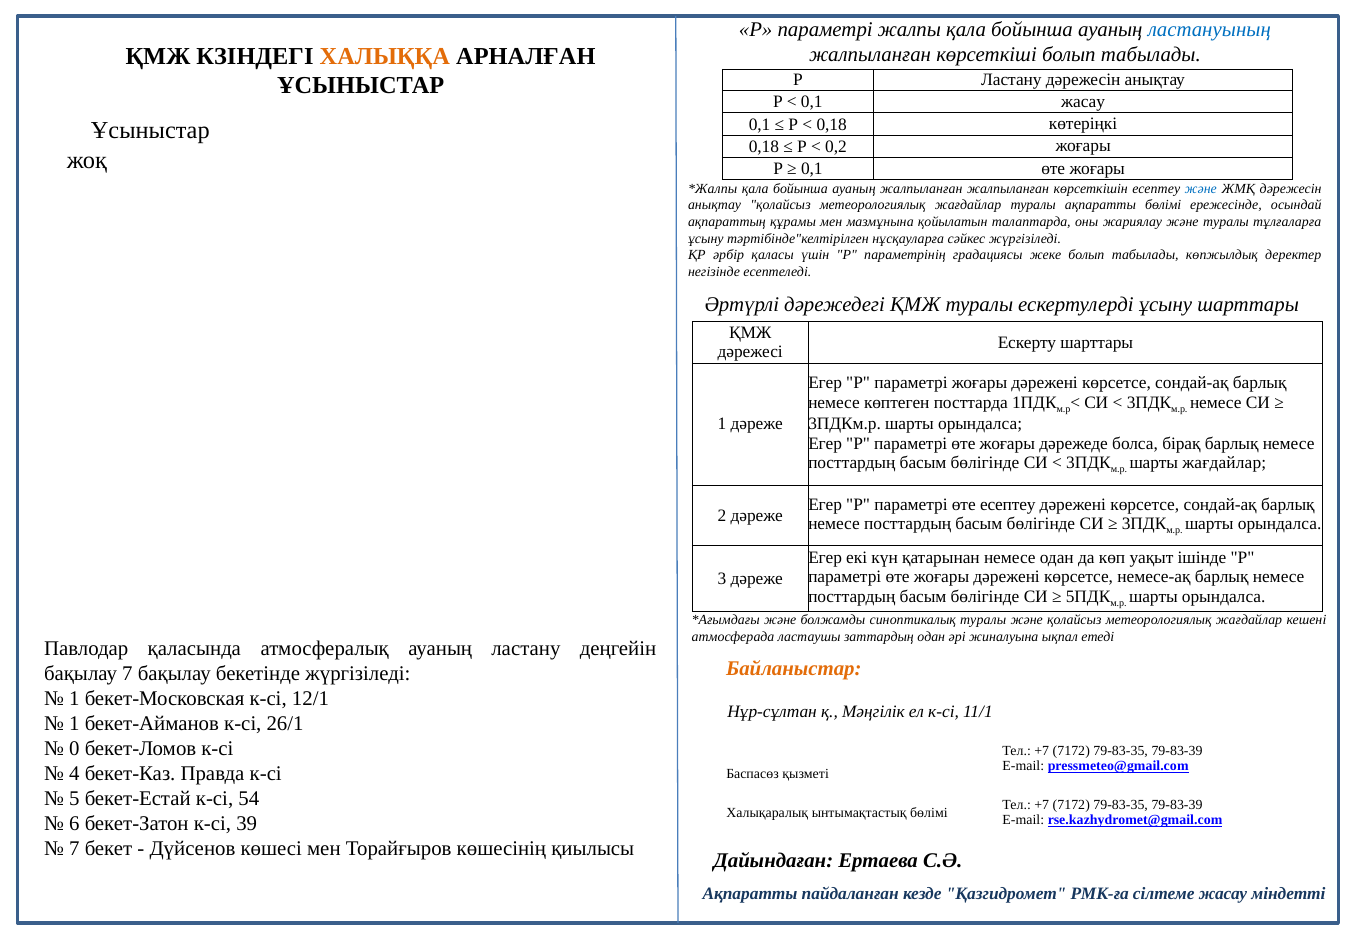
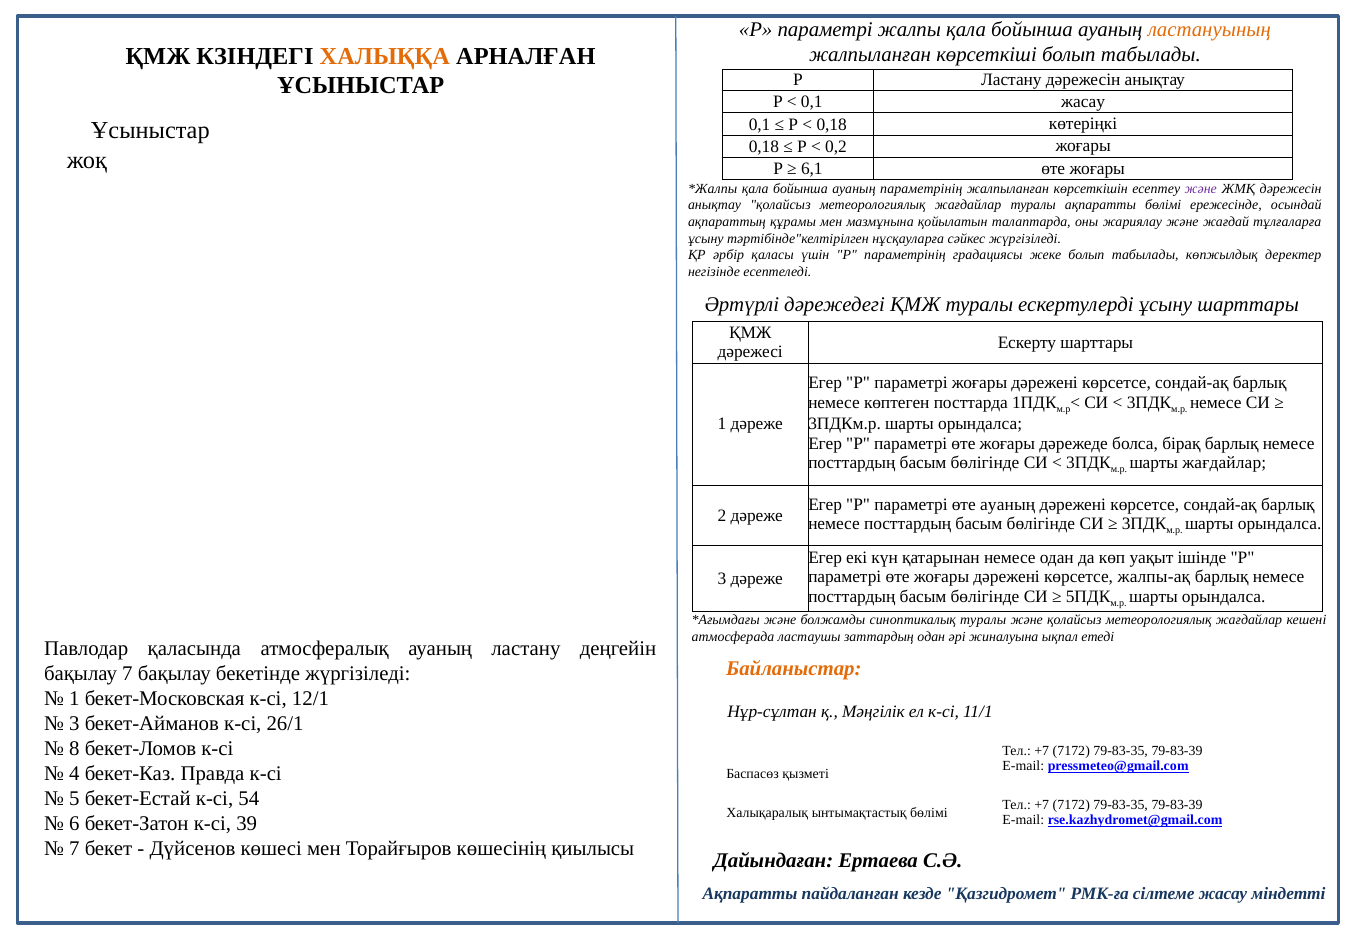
ластануының colour: blue -> orange
0,1 at (812, 169): 0,1 -> 6,1
ауаның жалпыланған: жалпыланған -> параметрінің
және at (1201, 189) colour: blue -> purple
және туралы: туралы -> жағдай
өте есептеу: есептеу -> ауаның
немесе-ақ: немесе-ақ -> жалпы-ақ
1 at (74, 723): 1 -> 3
0: 0 -> 8
